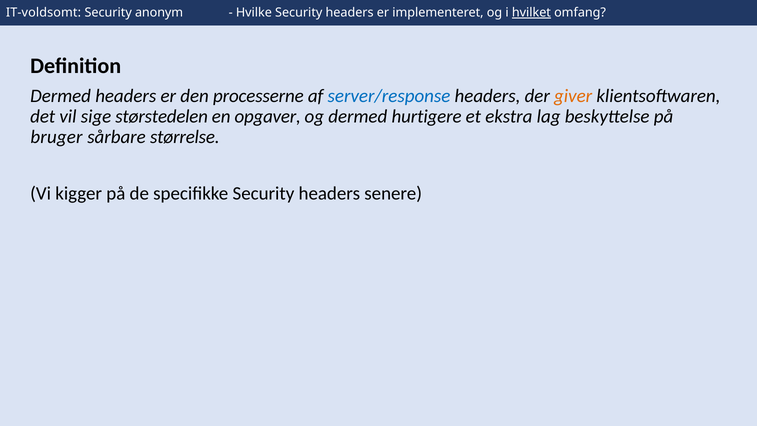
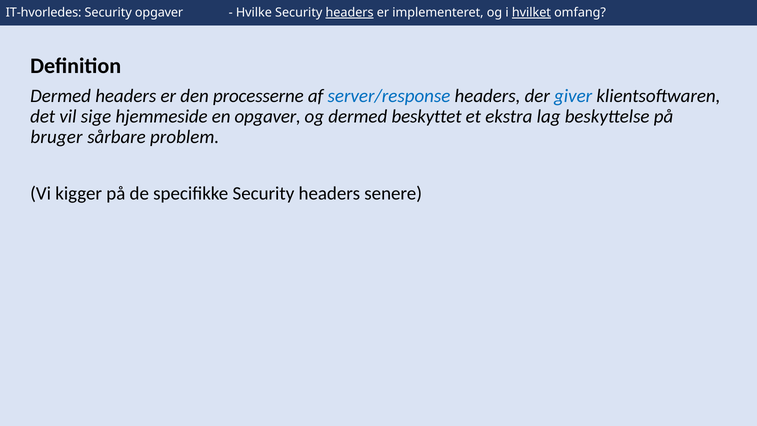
IT-voldsomt: IT-voldsomt -> IT-hvorledes
Security anonym: anonym -> opgaver
headers at (350, 13) underline: none -> present
giver colour: orange -> blue
størstedelen: størstedelen -> hjemmeside
hurtigere: hurtigere -> beskyttet
størrelse: størrelse -> problem
